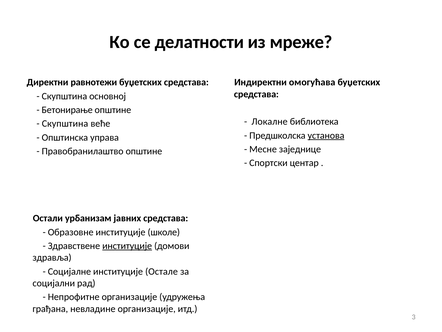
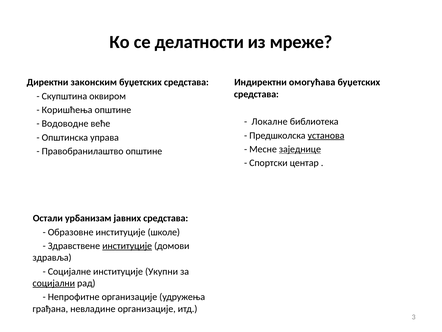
равнотежи: равнотежи -> законским
основној: основној -> оквиром
Бетонирање: Бетонирање -> Коришћења
Скупштина at (65, 124): Скупштина -> Водоводне
заједнице underline: none -> present
Остале: Остале -> Укупни
социјални underline: none -> present
